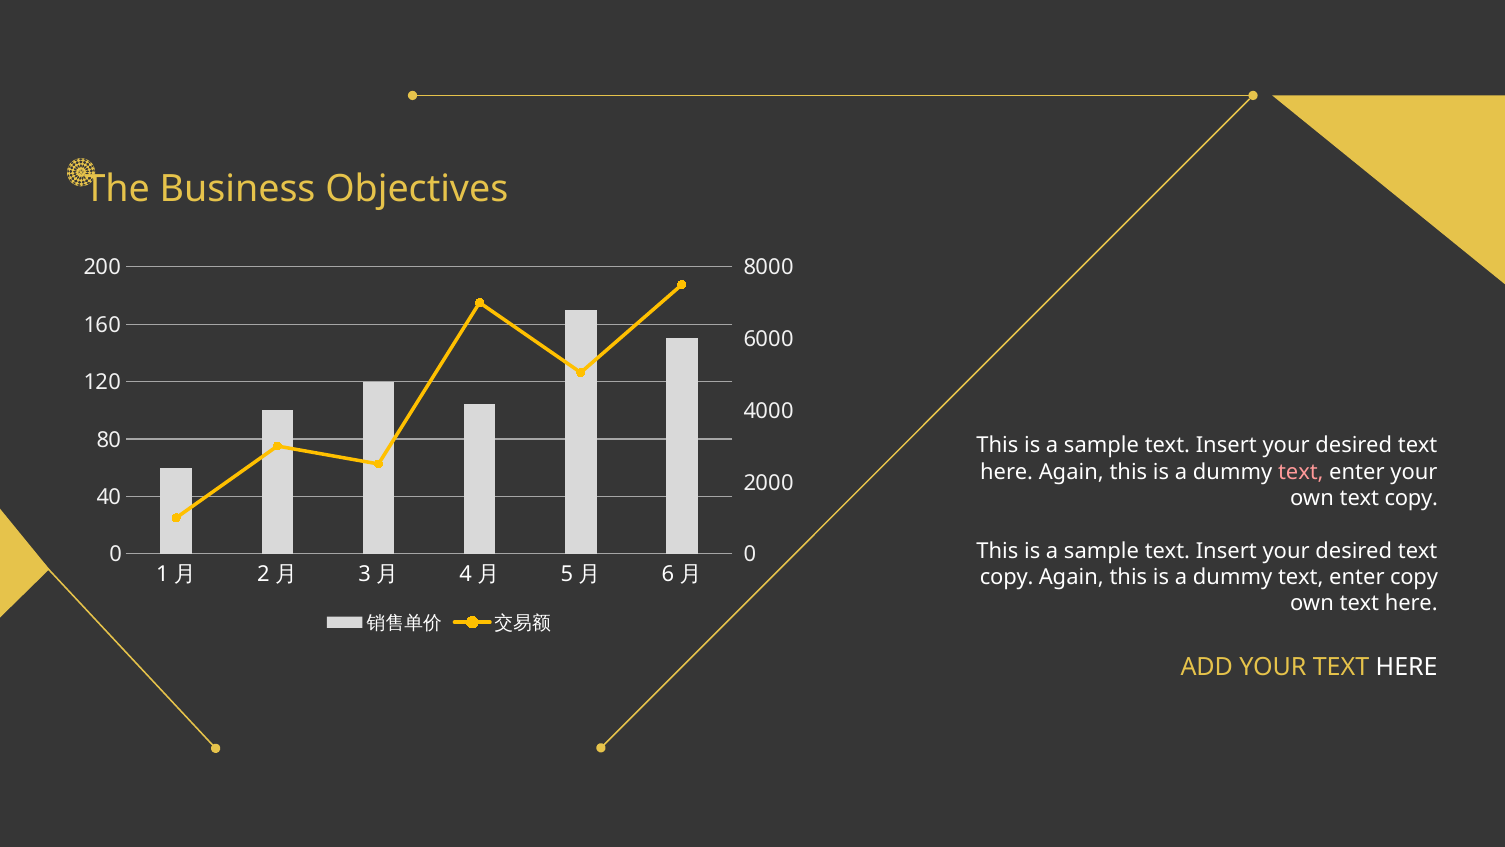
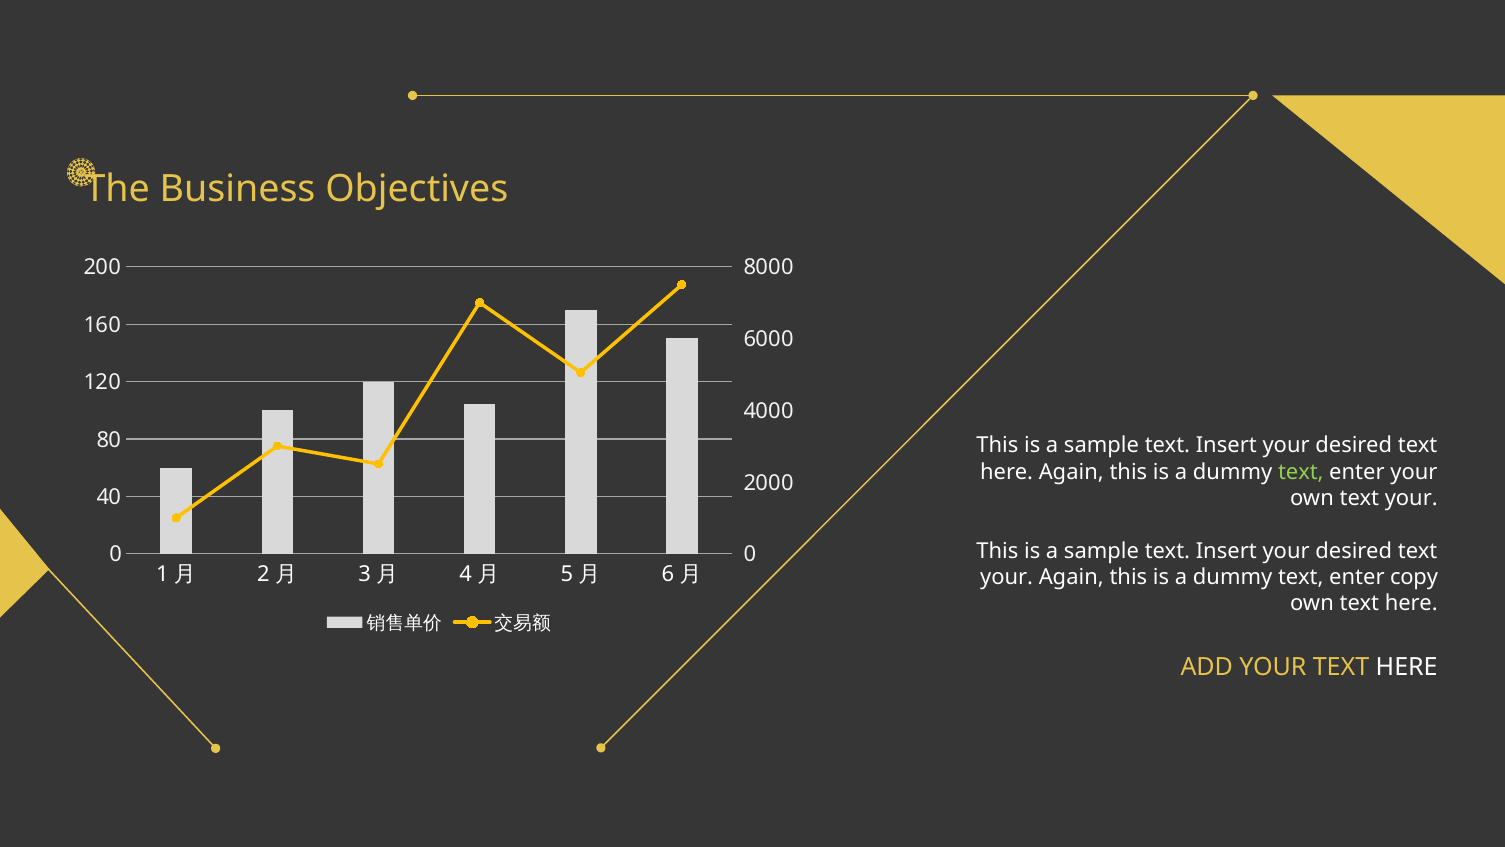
text at (1301, 472) colour: pink -> light green
own text copy: copy -> your
copy at (1007, 577): copy -> your
